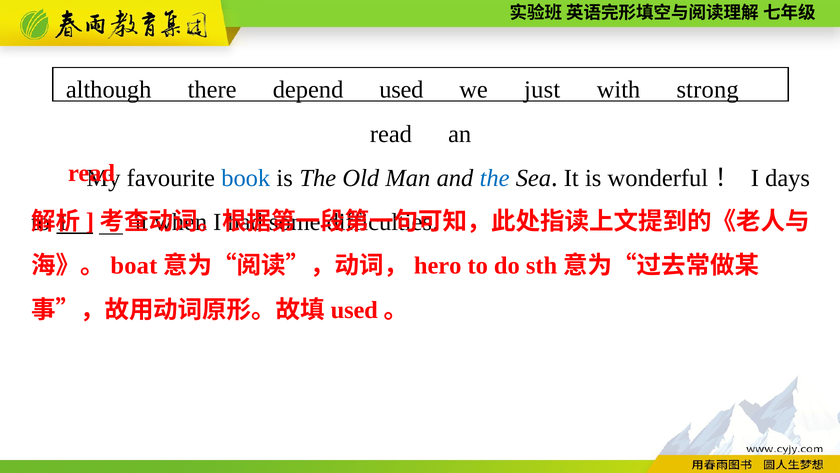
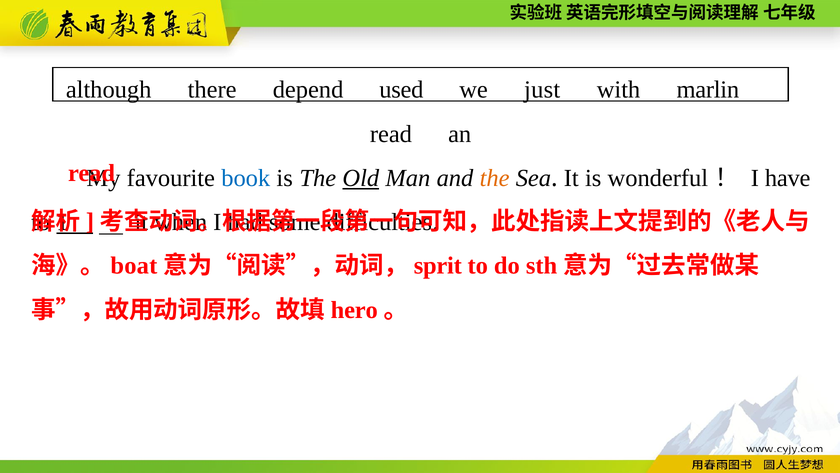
strong: strong -> marlin
Old underline: none -> present
the at (495, 178) colour: blue -> orange
days: days -> have
hero: hero -> sprit
used at (354, 310): used -> hero
